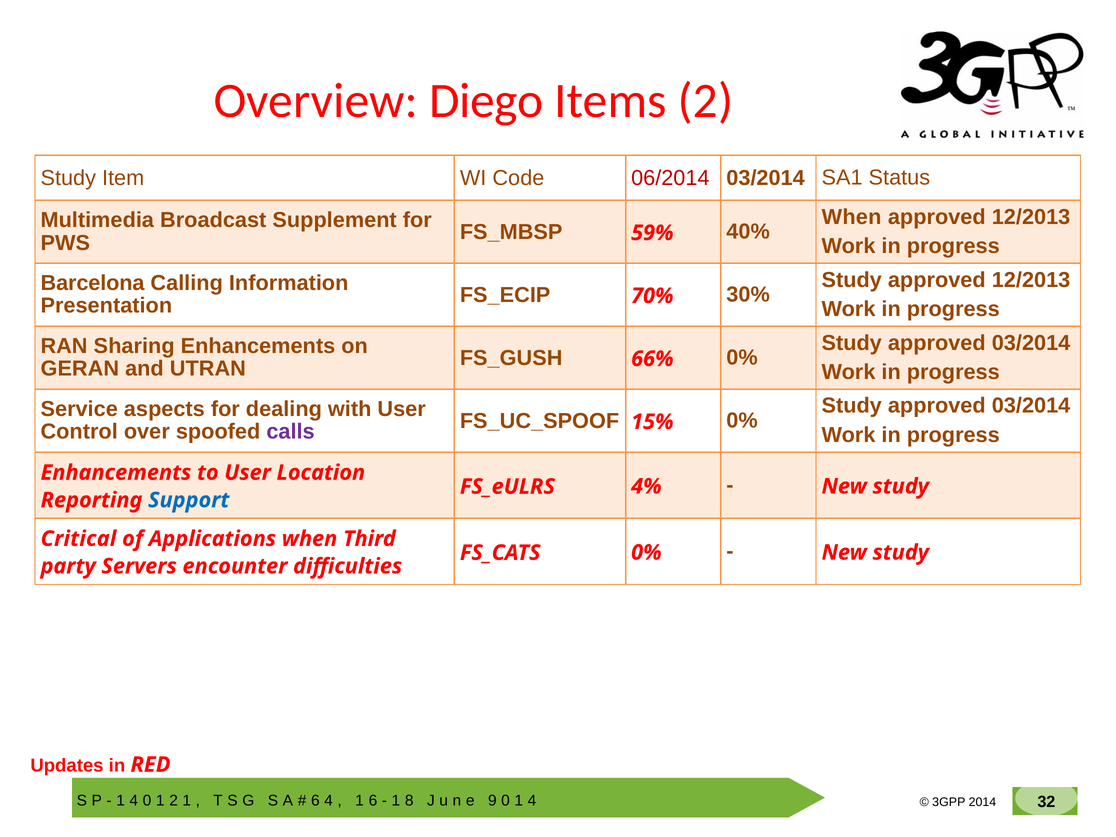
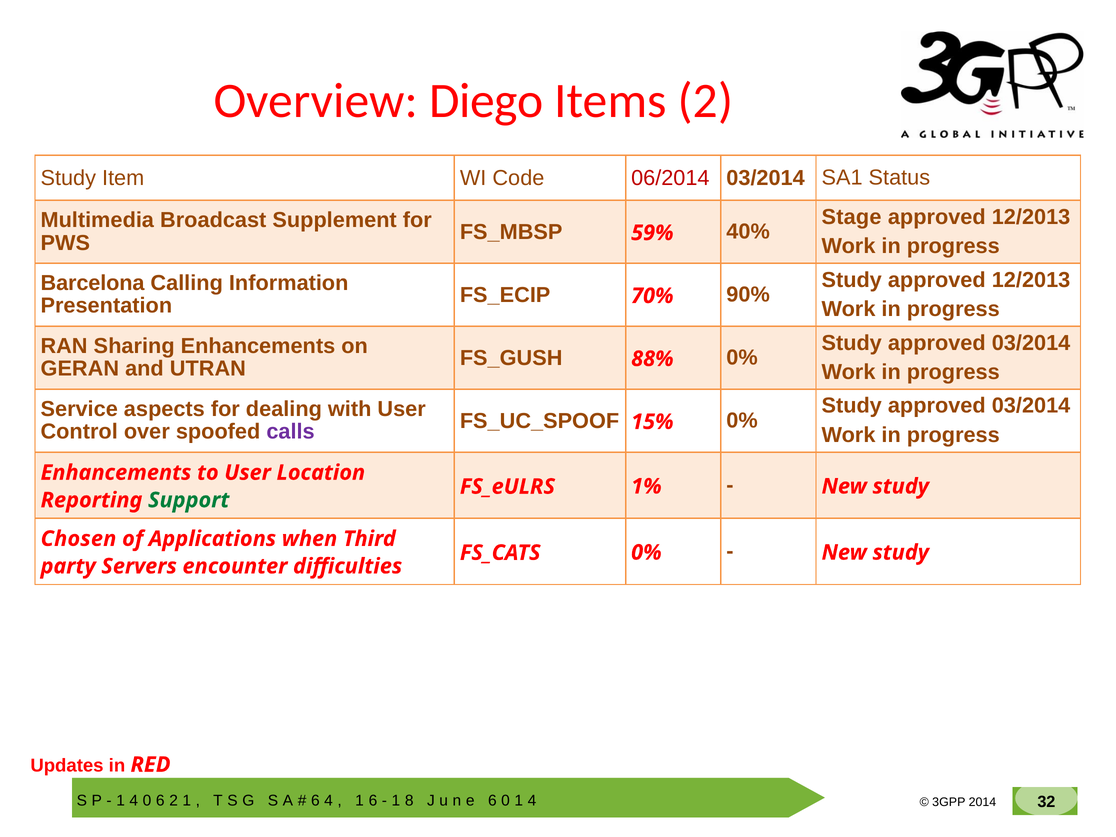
When at (852, 217): When -> Stage
30%: 30% -> 90%
66%: 66% -> 88%
4%: 4% -> 1%
Support colour: blue -> green
Critical: Critical -> Chosen
1 at (160, 800): 1 -> 6
9 at (492, 800): 9 -> 6
